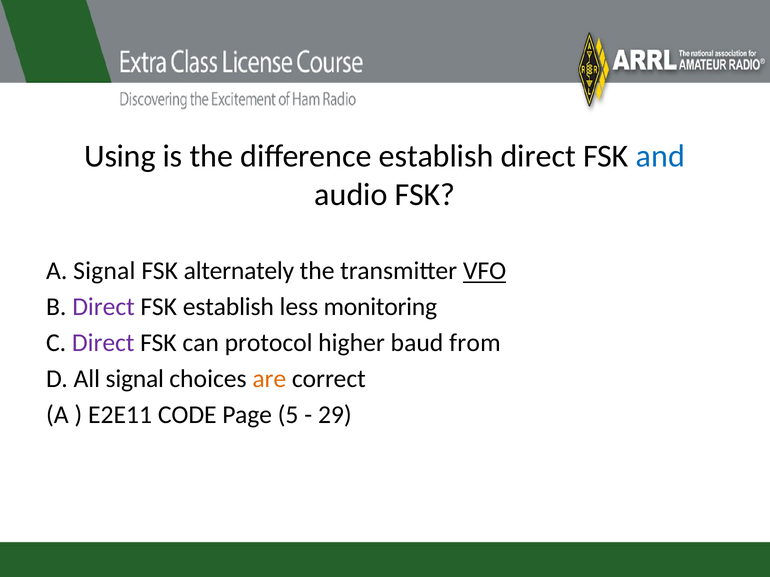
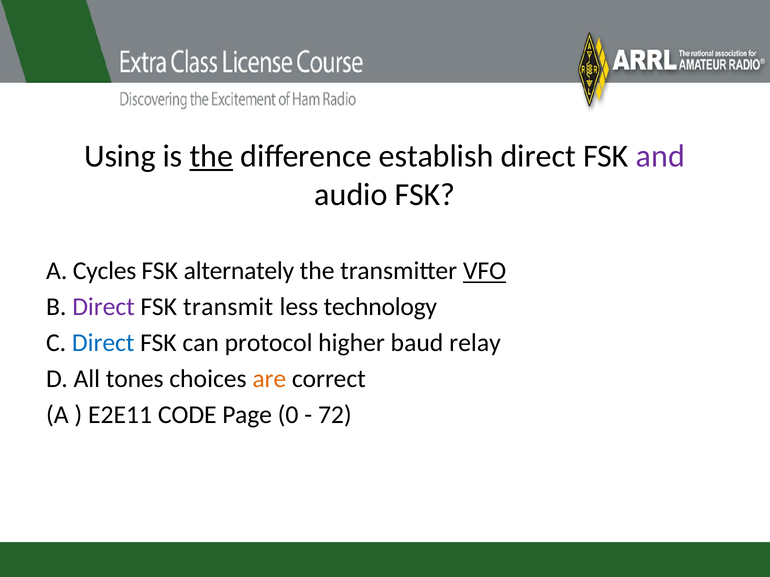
the at (211, 156) underline: none -> present
and colour: blue -> purple
A Signal: Signal -> Cycles
FSK establish: establish -> transmit
monitoring: monitoring -> technology
Direct at (103, 343) colour: purple -> blue
from: from -> relay
All signal: signal -> tones
5: 5 -> 0
29: 29 -> 72
